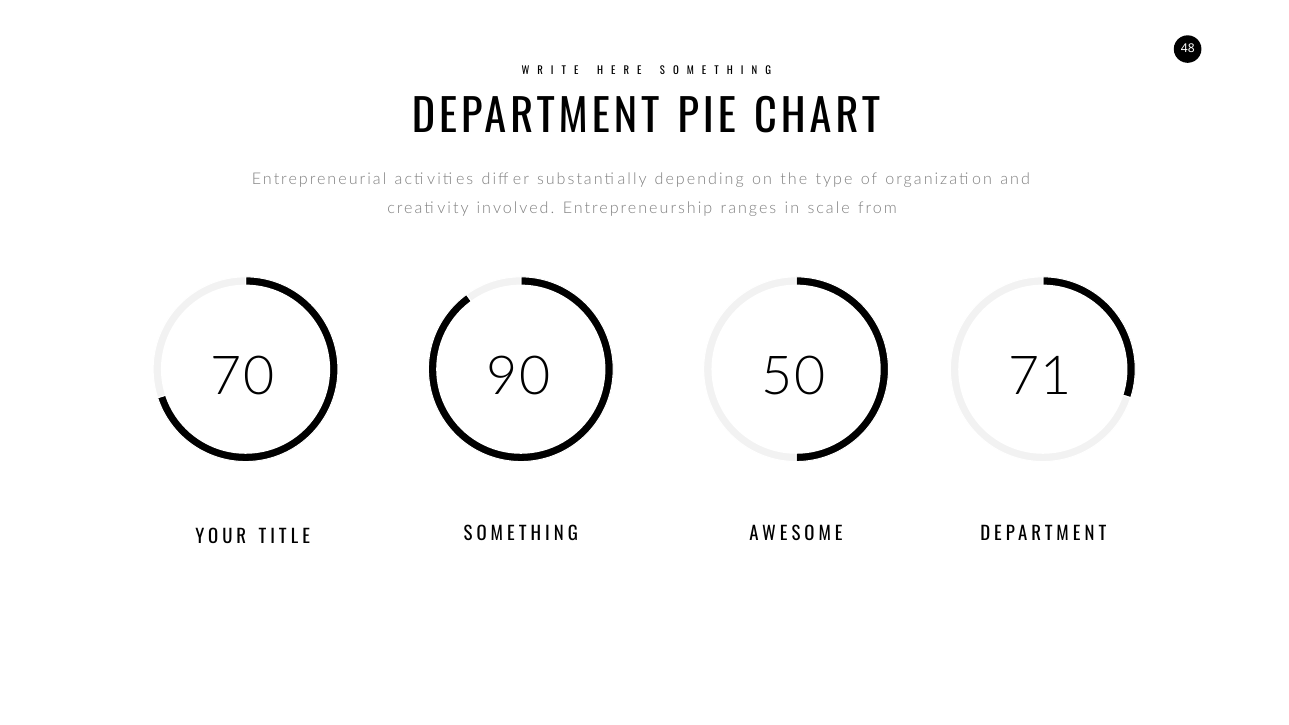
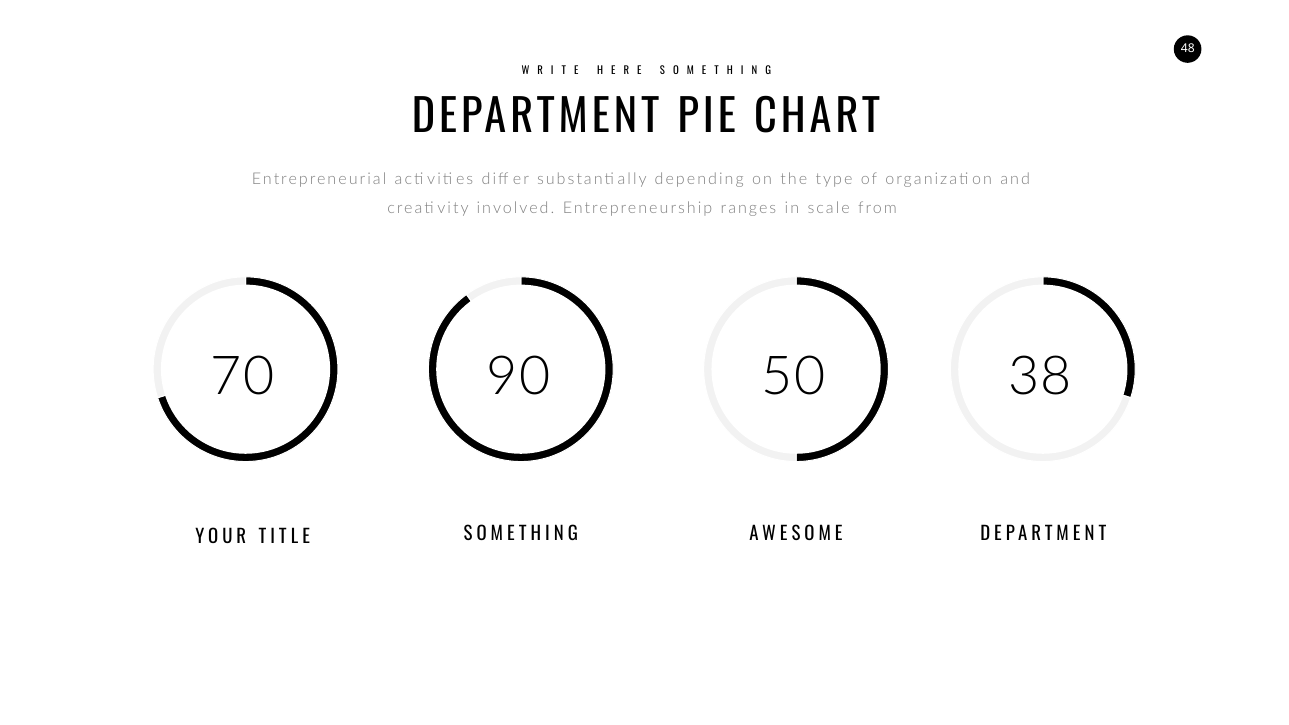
71: 71 -> 38
